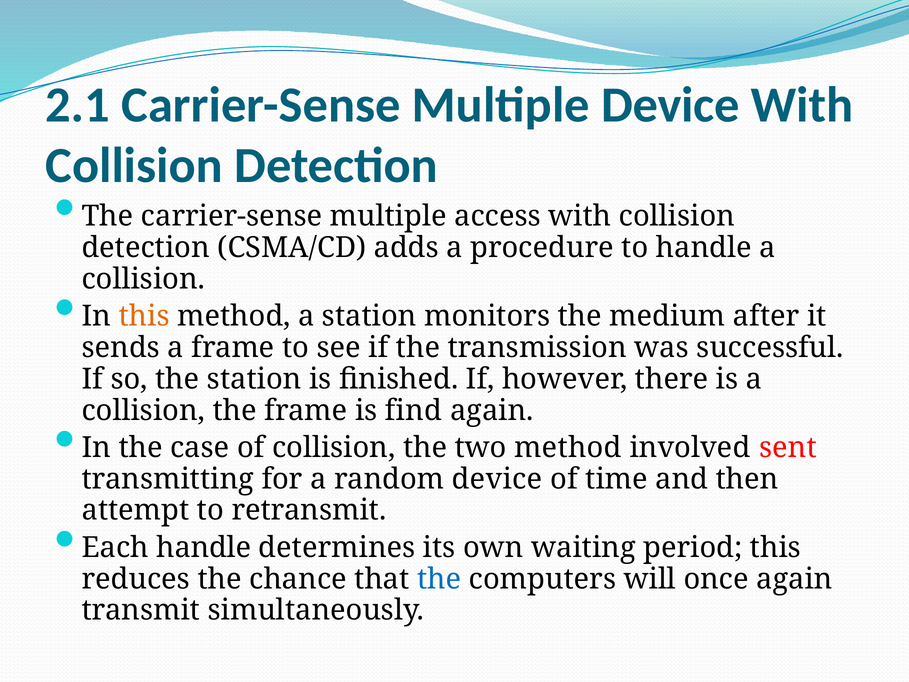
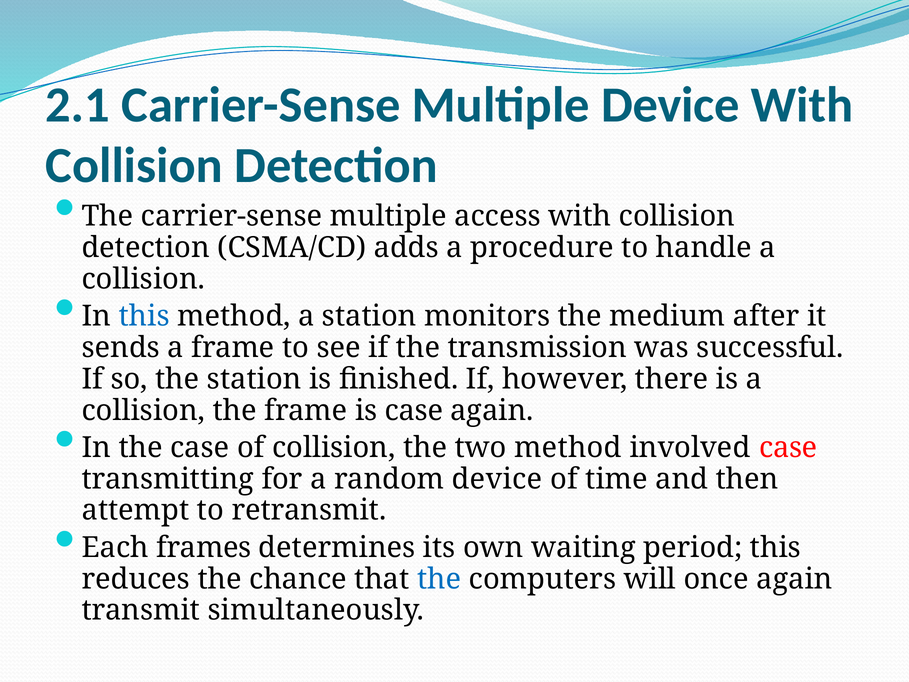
this at (144, 316) colour: orange -> blue
is find: find -> case
involved sent: sent -> case
Each handle: handle -> frames
